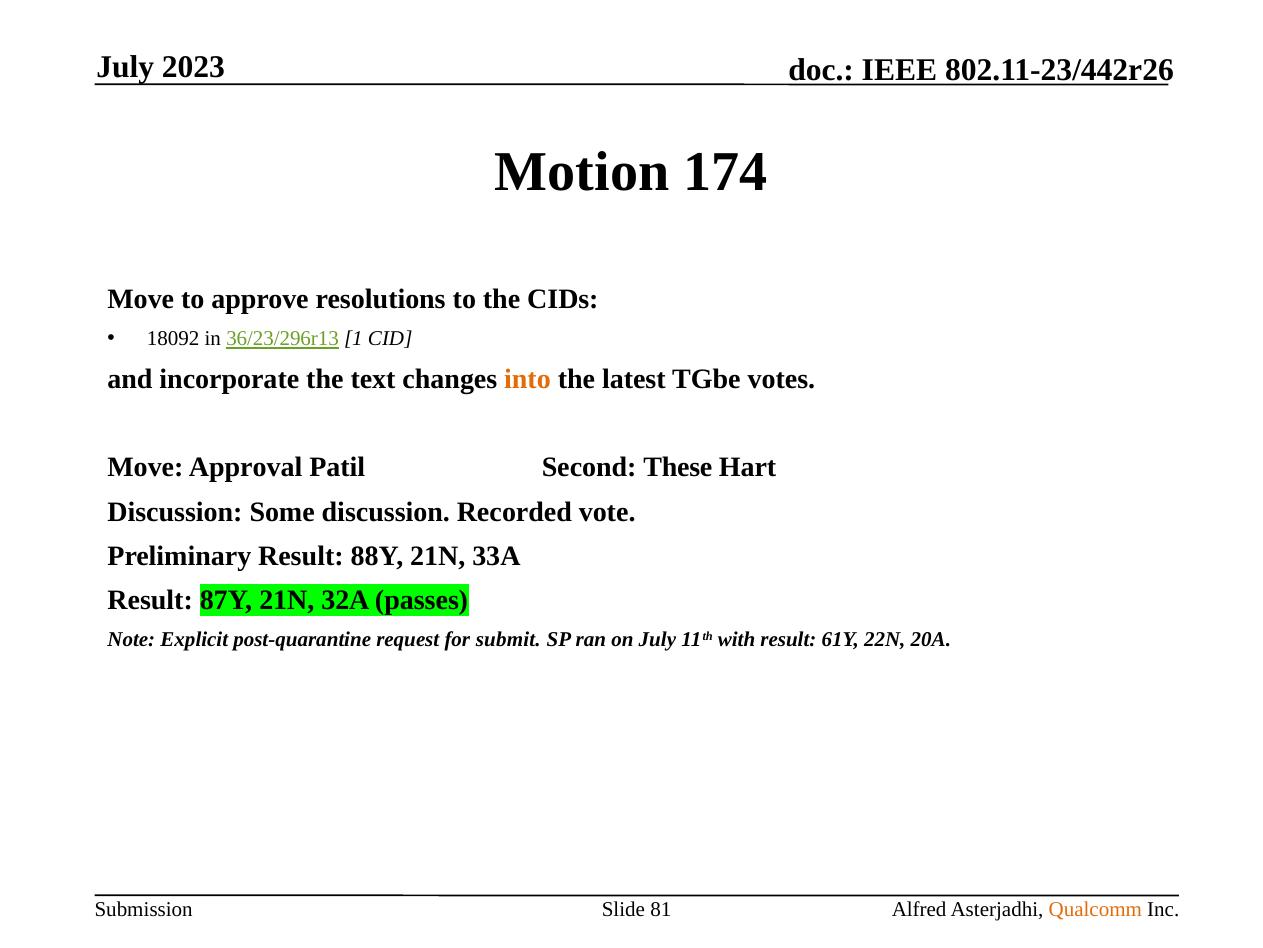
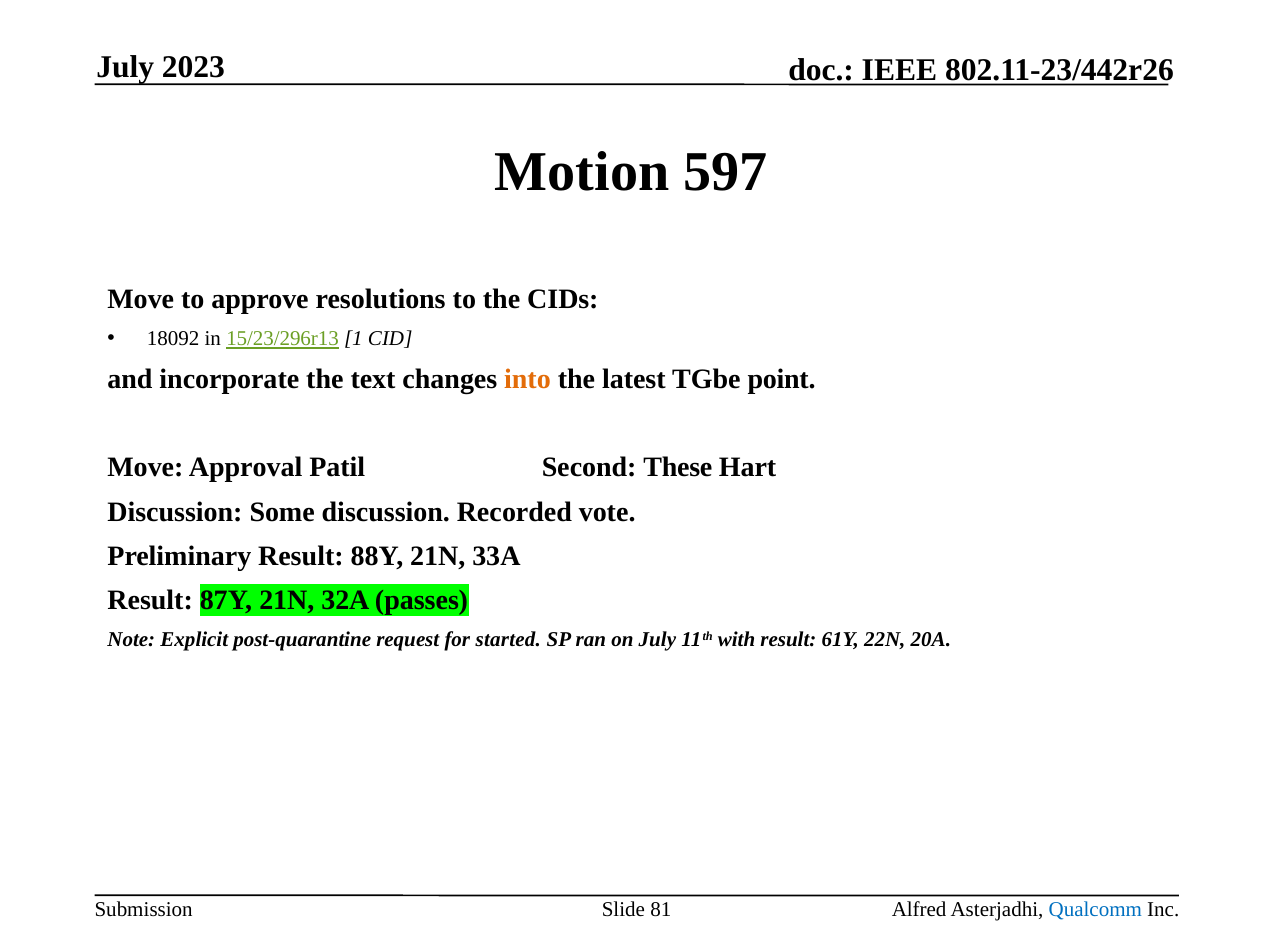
174: 174 -> 597
36/23/296r13: 36/23/296r13 -> 15/23/296r13
votes: votes -> point
submit: submit -> started
Qualcomm colour: orange -> blue
